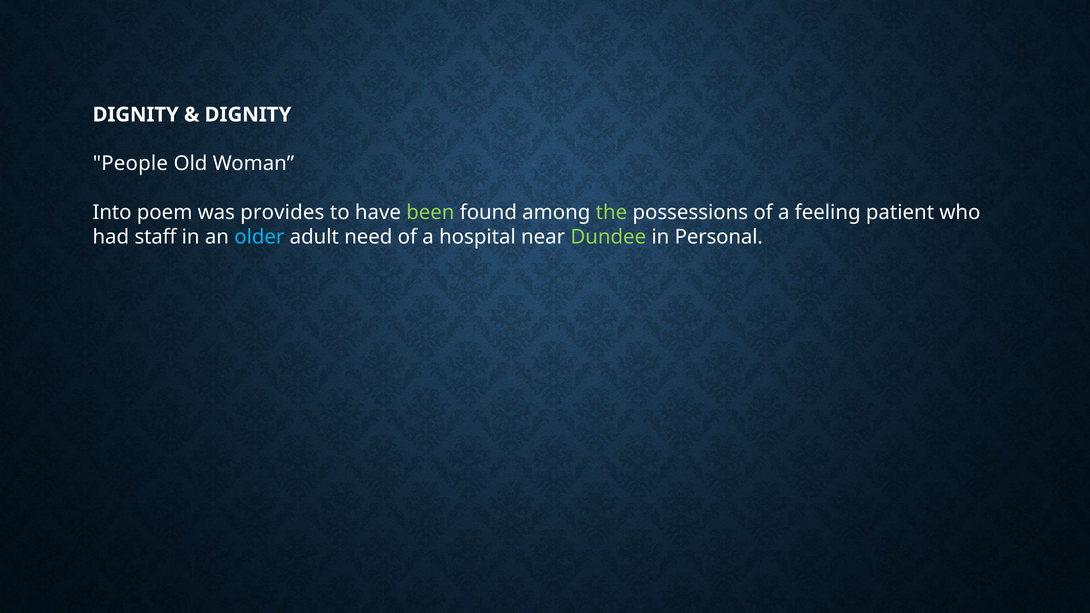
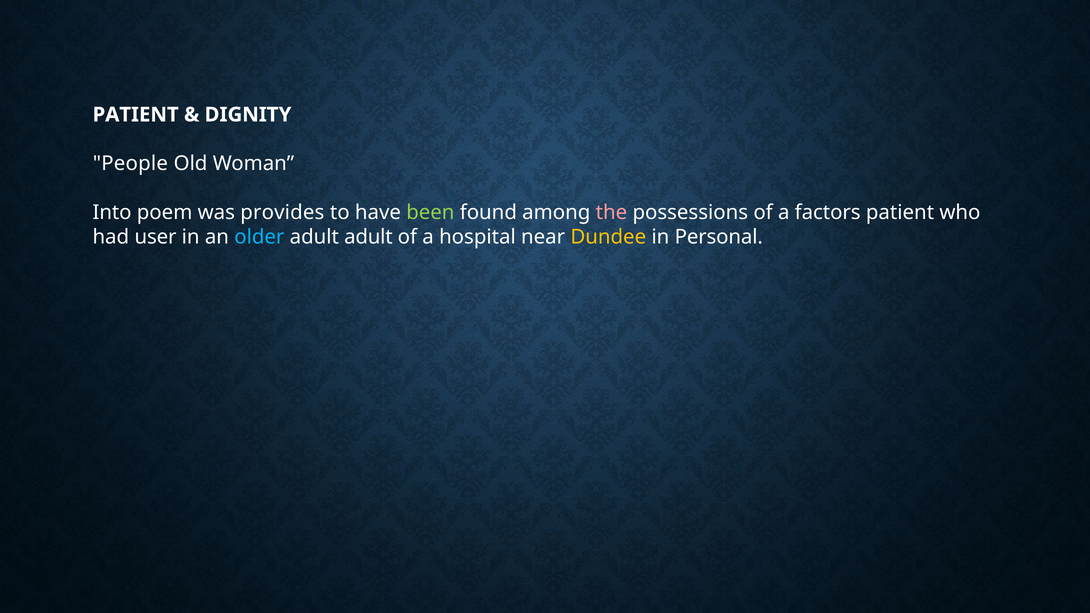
DIGNITY at (136, 115): DIGNITY -> PATIENT
the colour: light green -> pink
feeling: feeling -> factors
staff: staff -> user
adult need: need -> adult
Dundee colour: light green -> yellow
